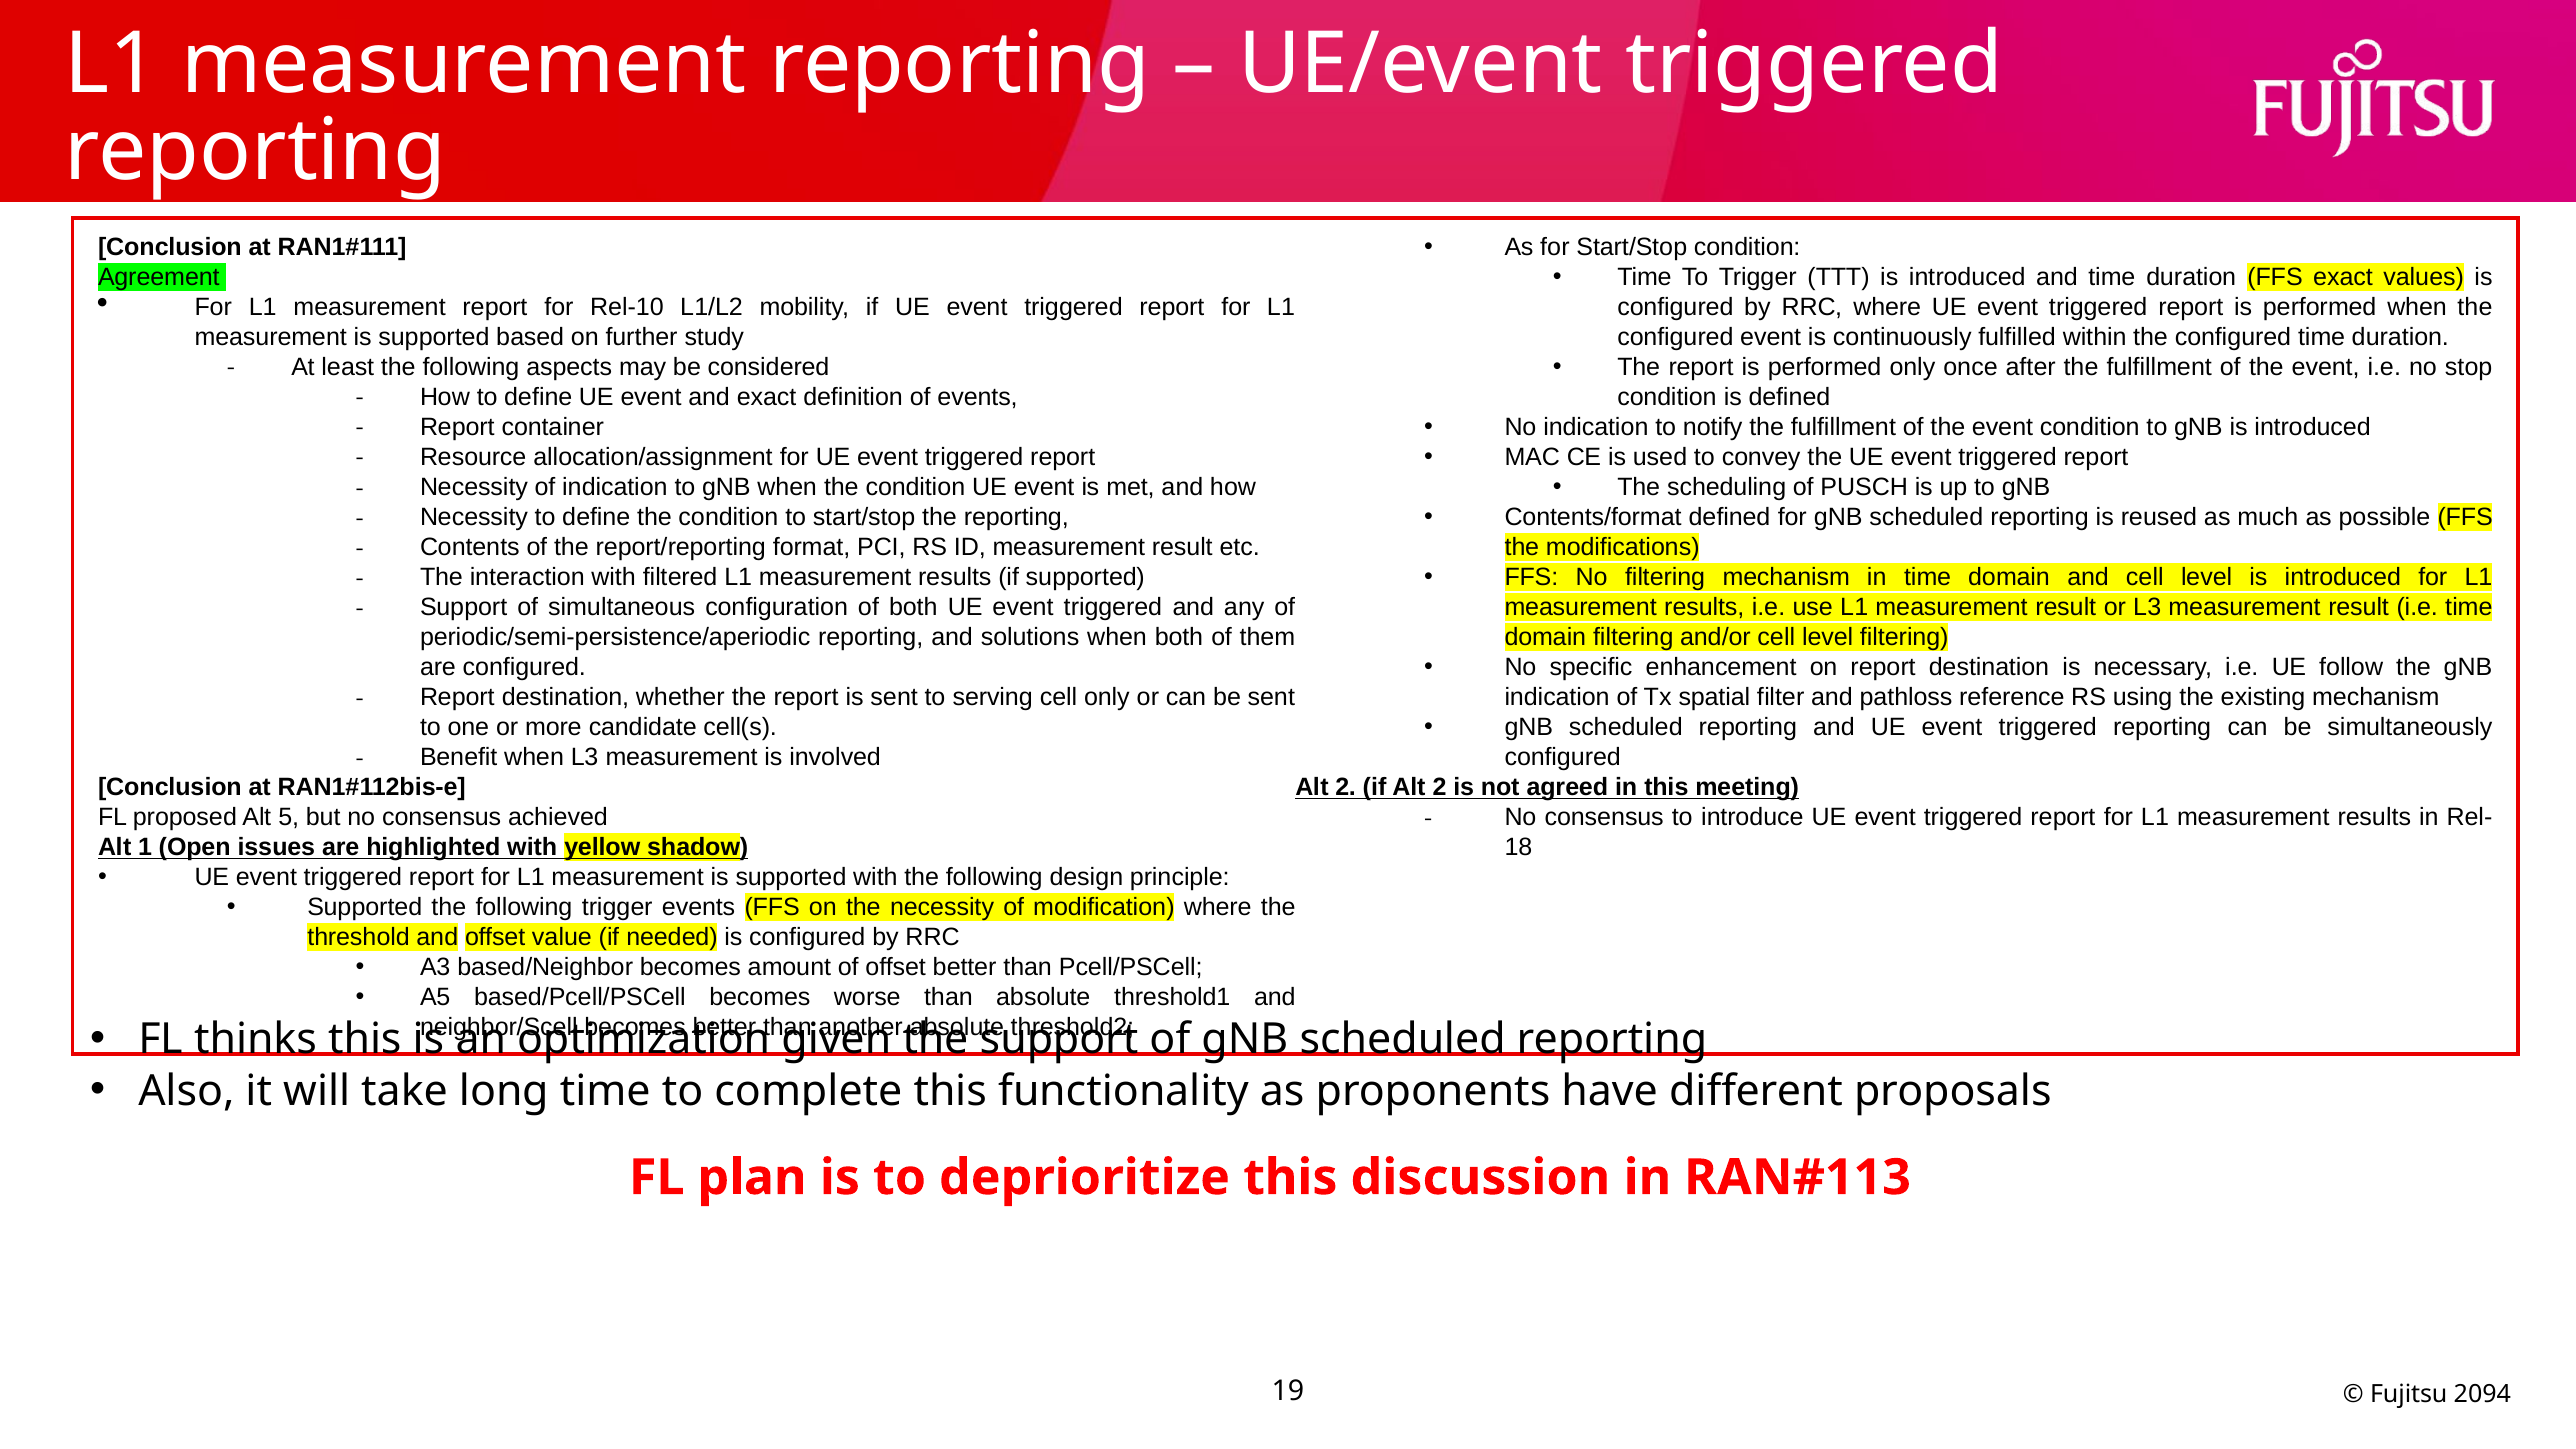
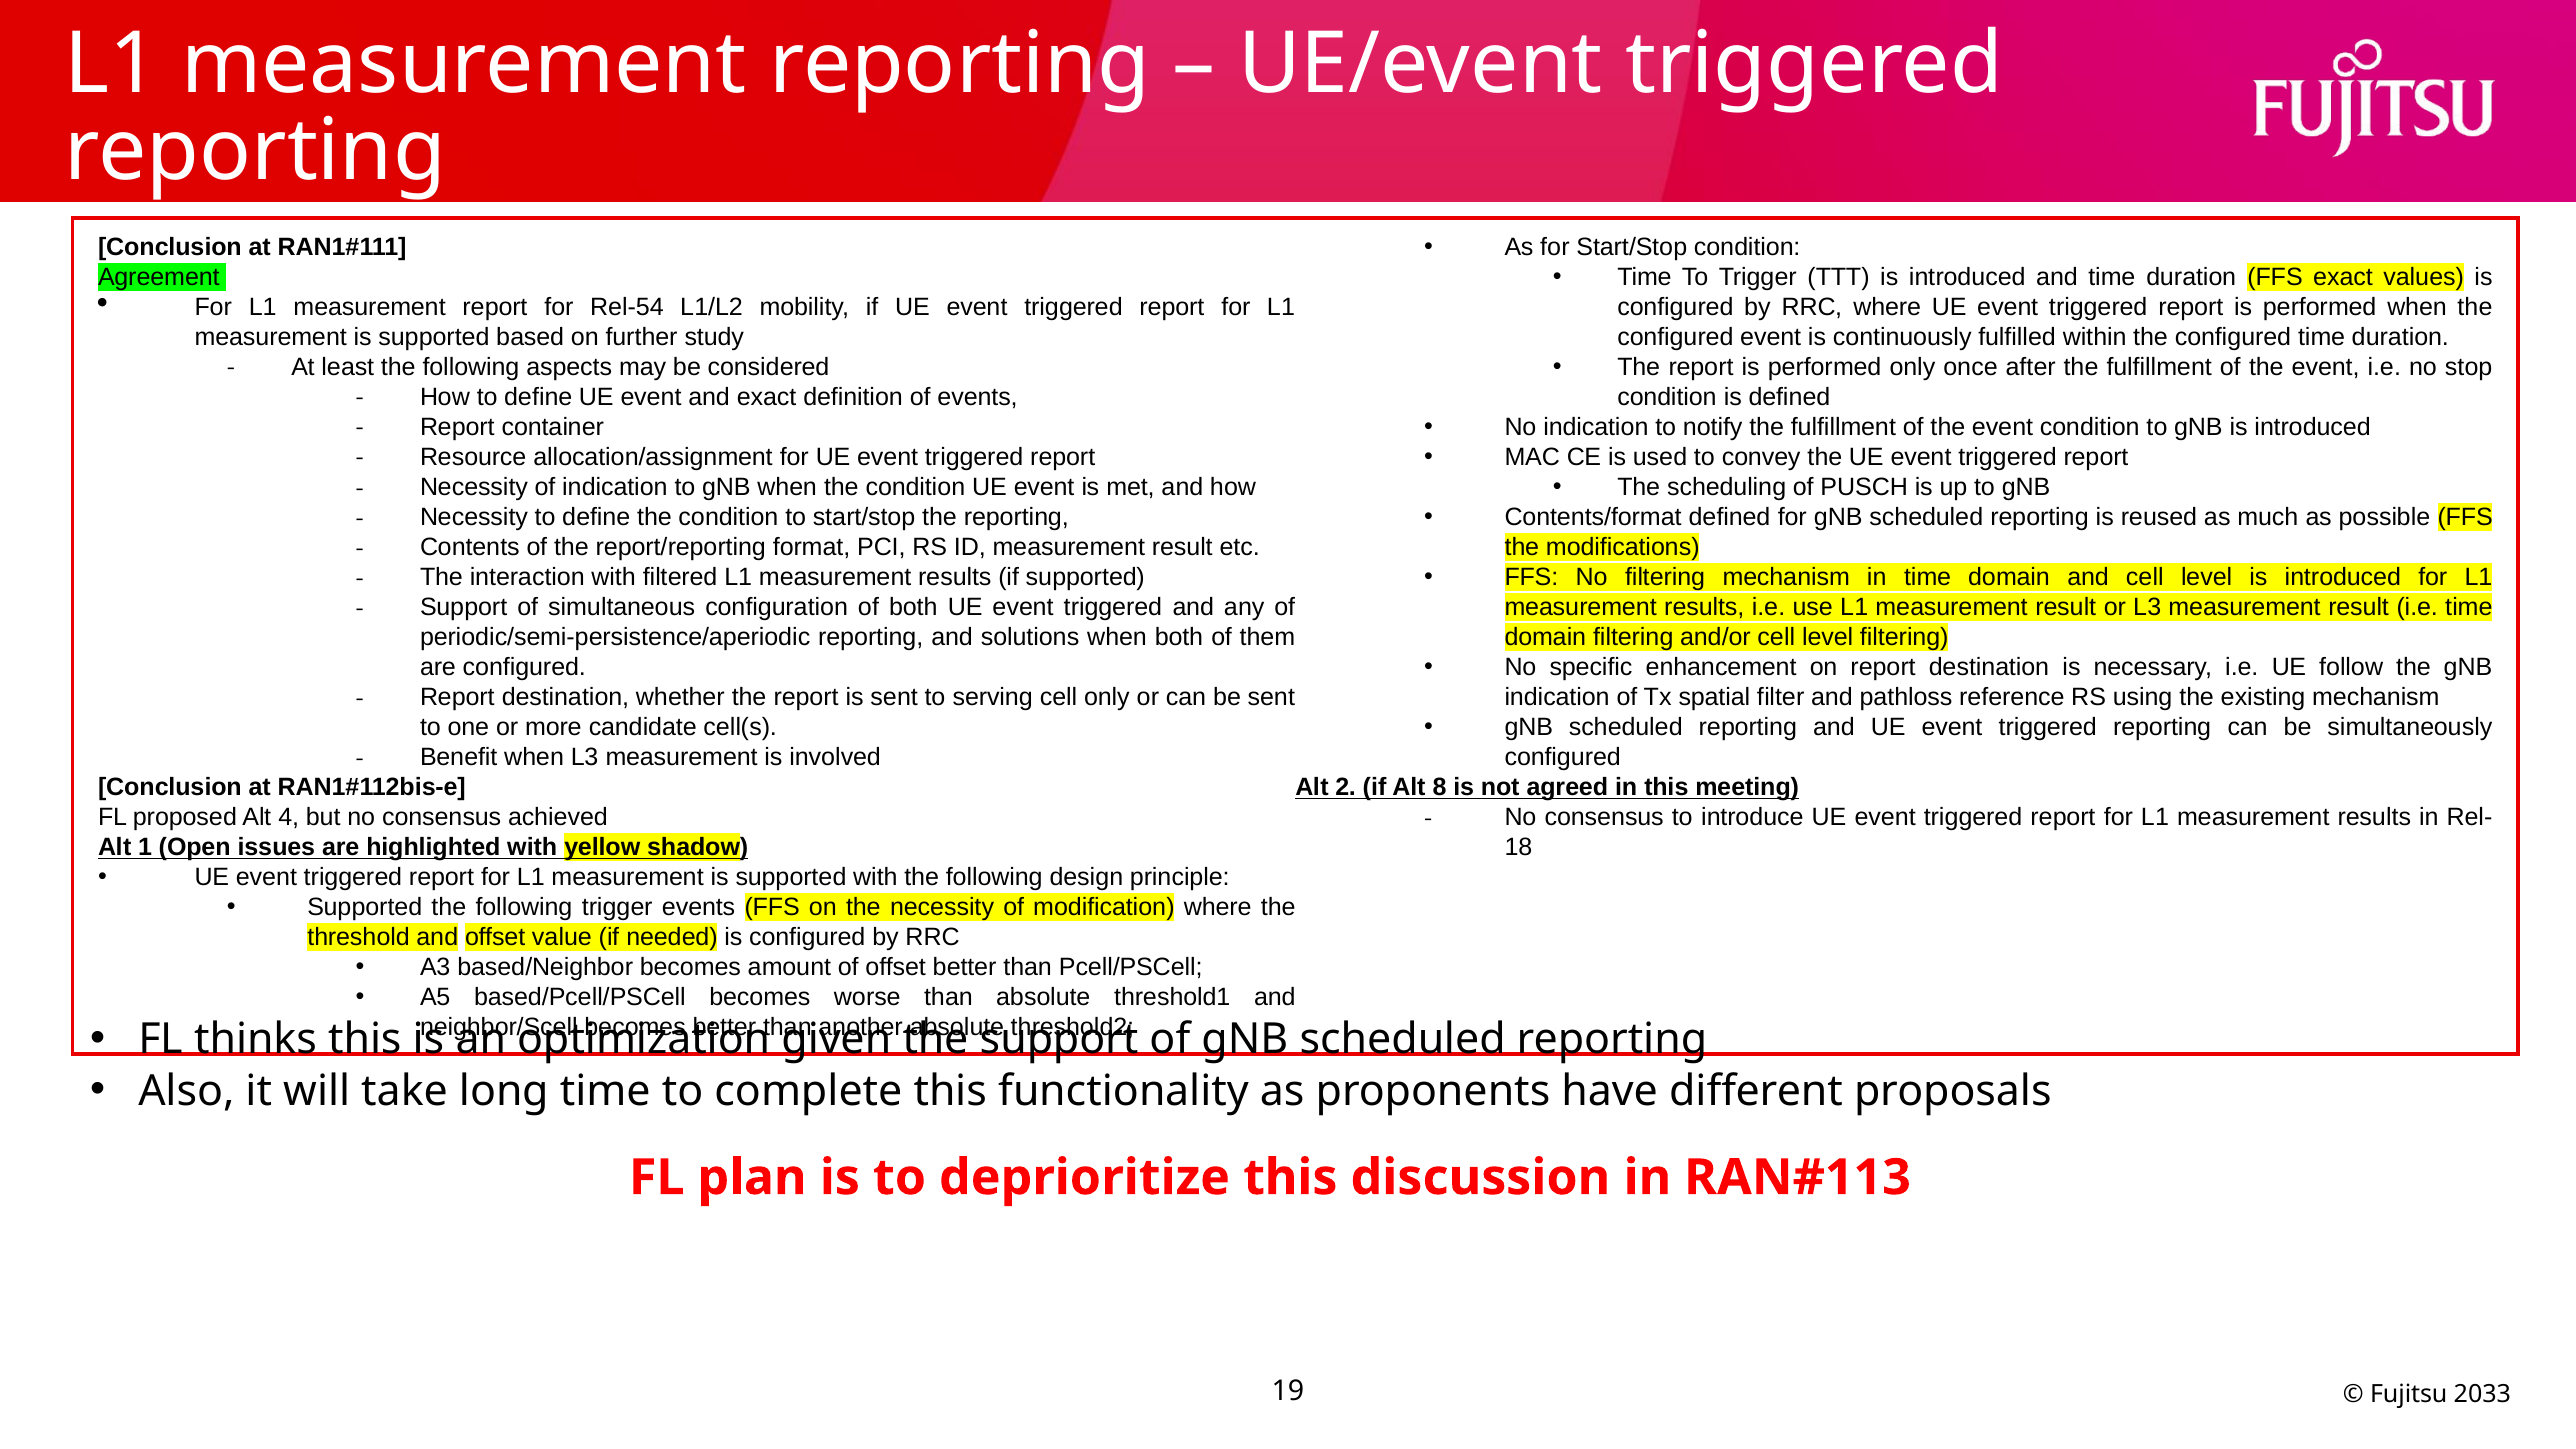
Rel-10: Rel-10 -> Rel-54
if Alt 2: 2 -> 8
5: 5 -> 4
2094: 2094 -> 2033
